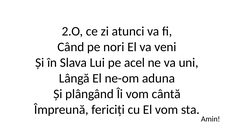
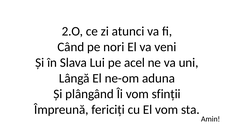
cântă: cântă -> sfinții
